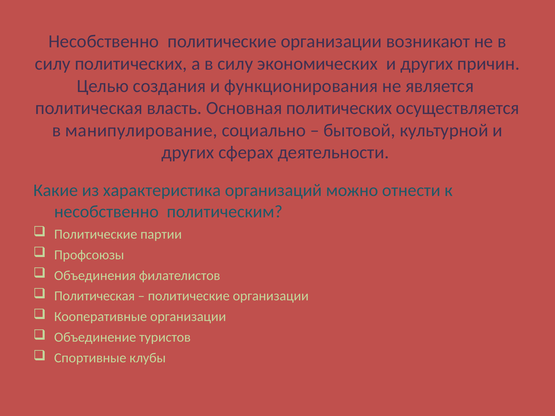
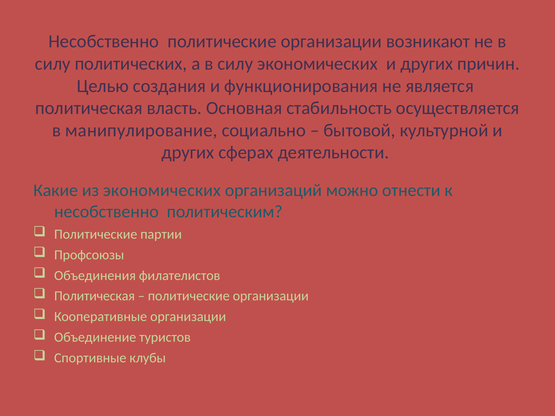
Основная политических: политических -> стабильность
из характеристика: характеристика -> экономических
